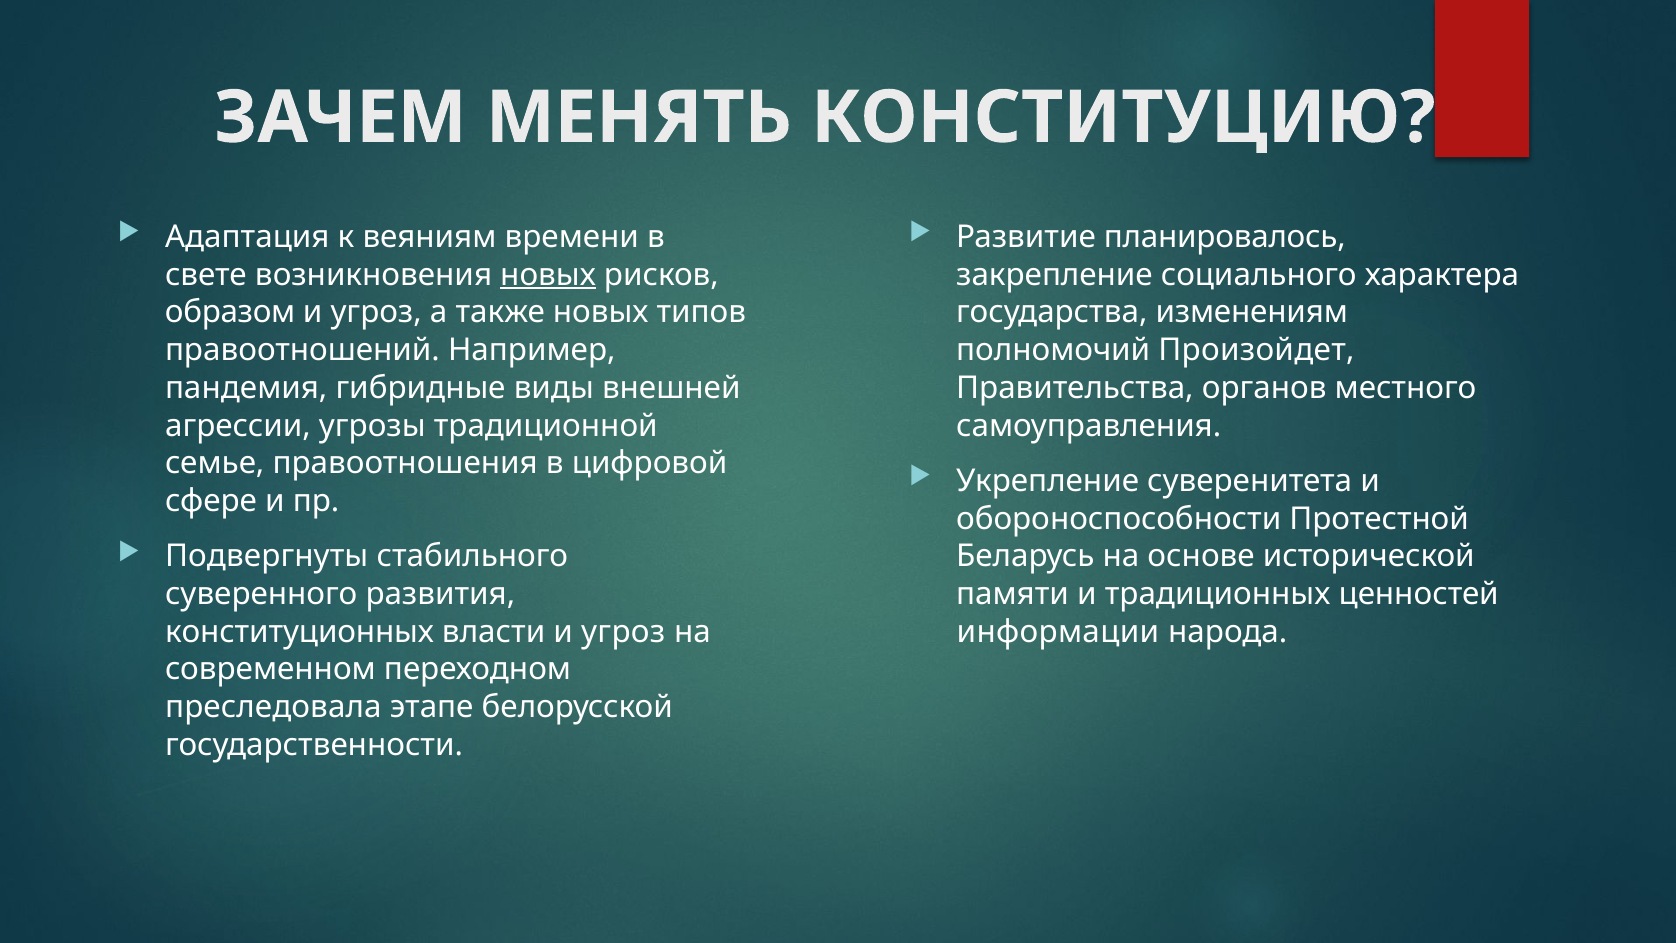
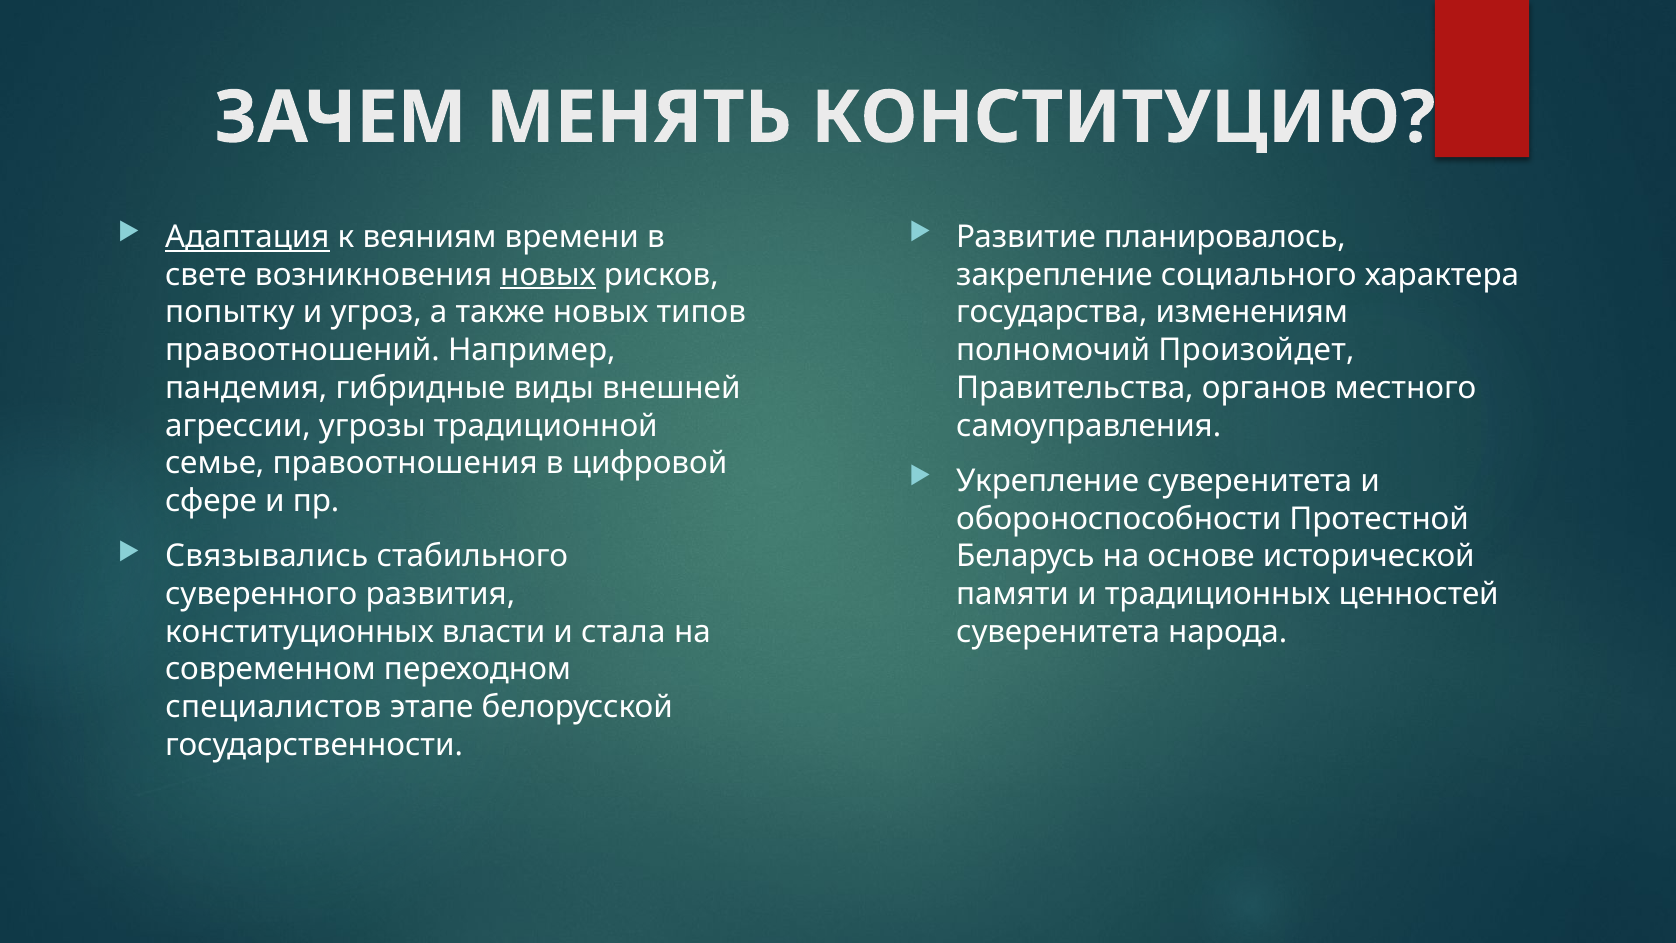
Адаптация underline: none -> present
образом: образом -> попытку
Подвергнуты: Подвергнуты -> Связывались
власти и угроз: угроз -> стала
информации at (1058, 632): информации -> суверенитета
преследовала: преследовала -> специалистов
